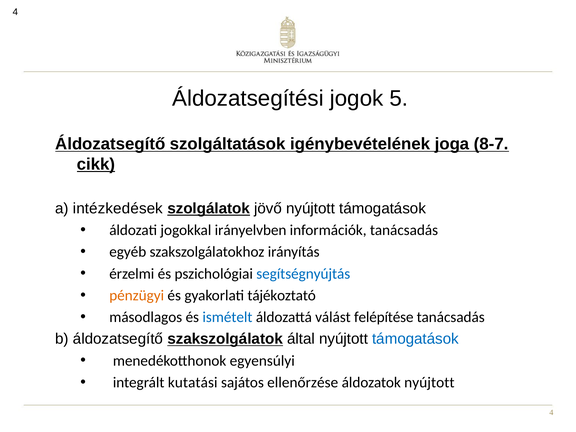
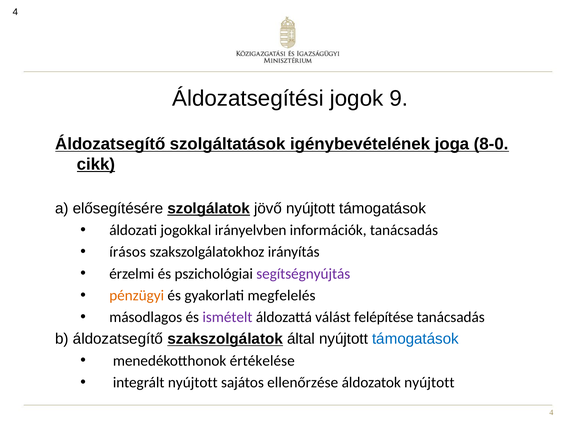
5: 5 -> 9
8-7: 8-7 -> 8-0
intézkedések: intézkedések -> elősegítésére
egyéb: egyéb -> írásos
segítségnyújtás colour: blue -> purple
tájékoztató: tájékoztató -> megfelelés
ismételt colour: blue -> purple
egyensúlyi: egyensúlyi -> értékelése
integrált kutatási: kutatási -> nyújtott
